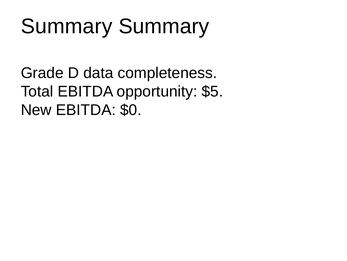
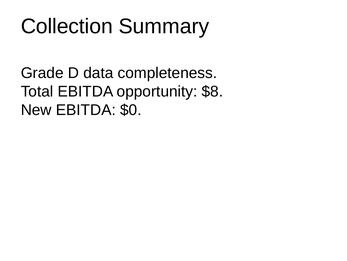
Summary at (67, 26): Summary -> Collection
$5: $5 -> $8
